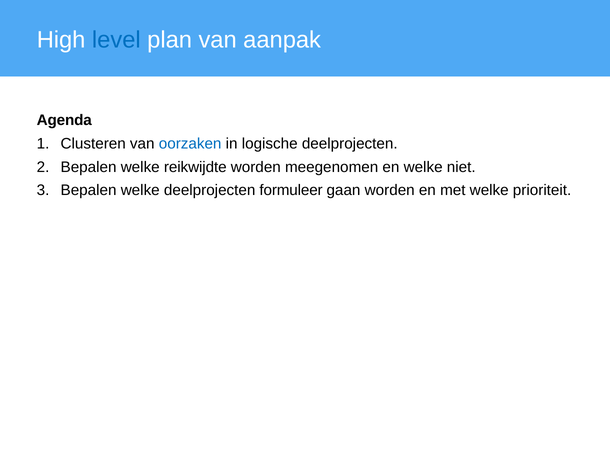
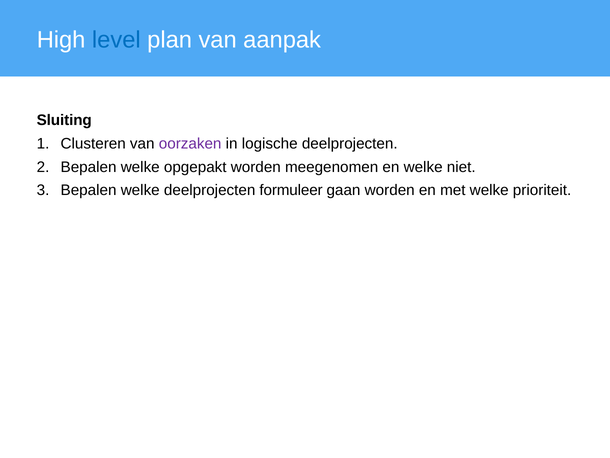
Agenda: Agenda -> Sluiting
oorzaken colour: blue -> purple
reikwijdte: reikwijdte -> opgepakt
